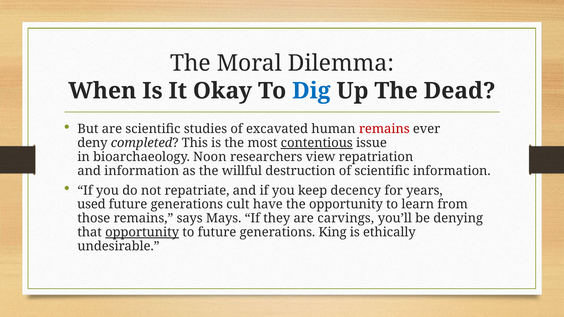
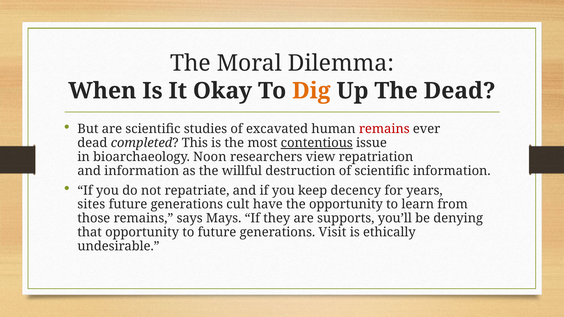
Dig colour: blue -> orange
deny at (92, 143): deny -> dead
used: used -> sites
carvings: carvings -> supports
opportunity at (142, 232) underline: present -> none
King: King -> Visit
